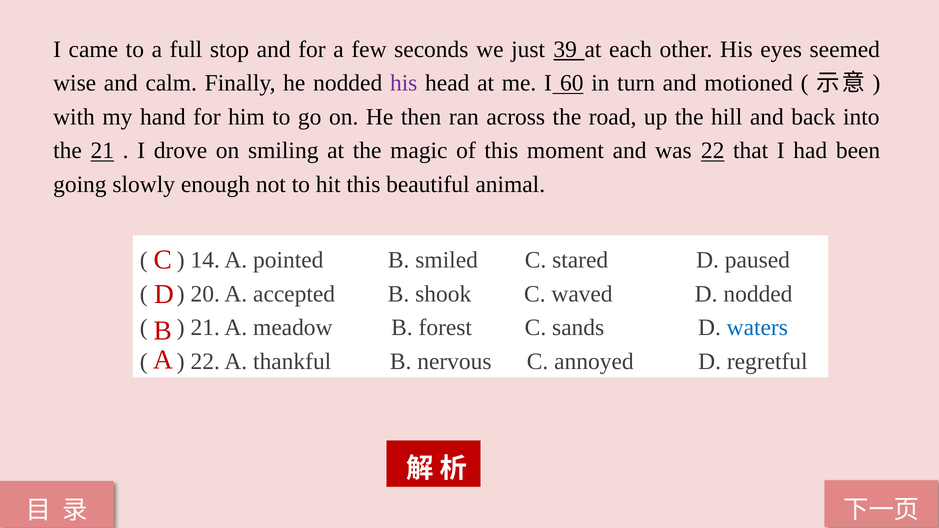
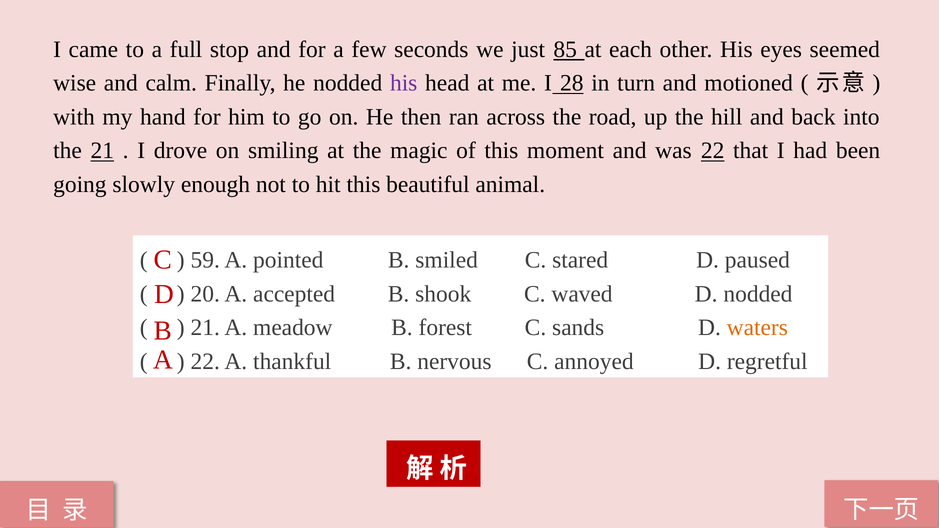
39: 39 -> 85
60: 60 -> 28
14: 14 -> 59
waters colour: blue -> orange
